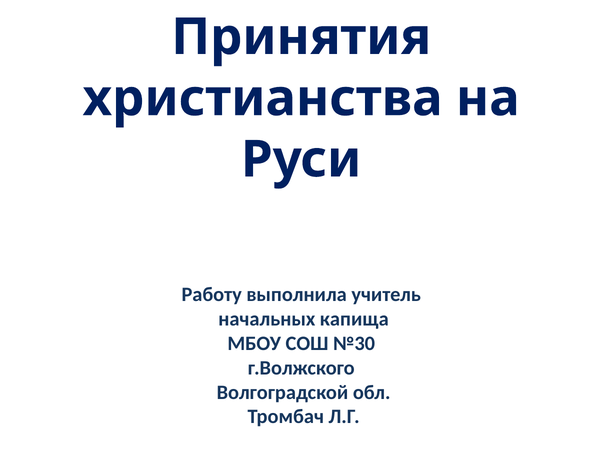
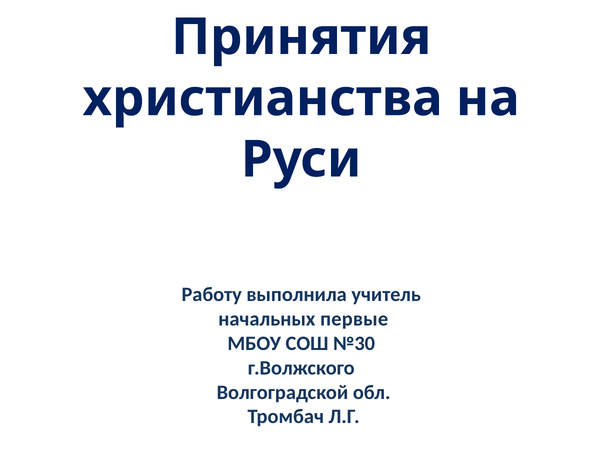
капища: капища -> первые
